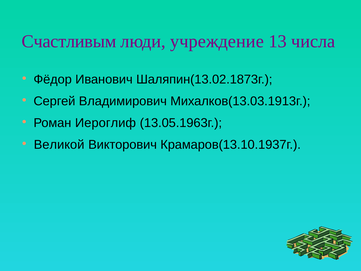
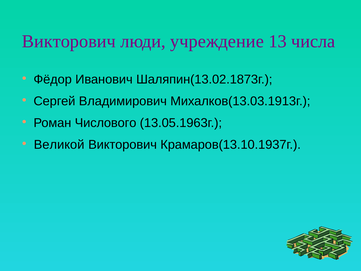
Счастливым at (69, 41): Счастливым -> Викторович
Иероглиф: Иероглиф -> Числового
